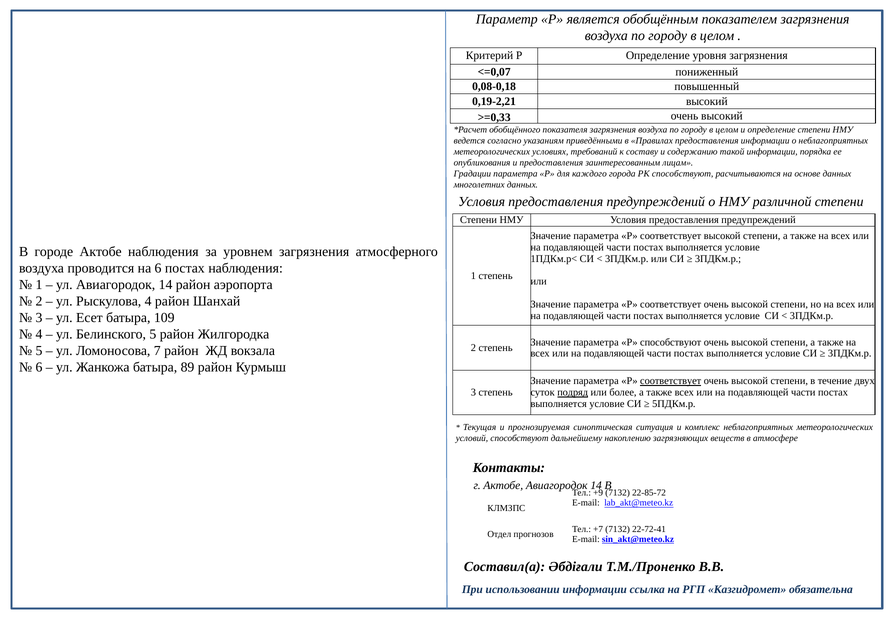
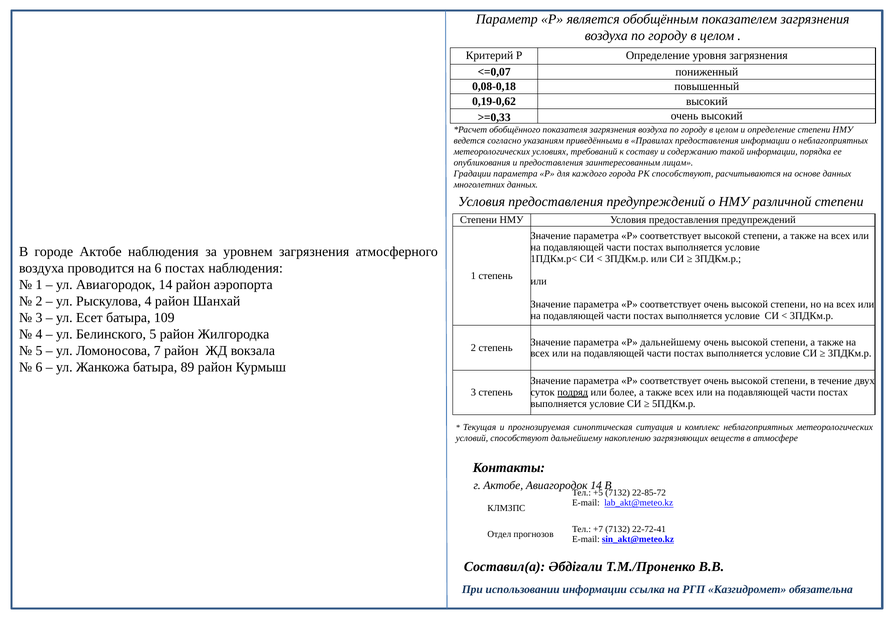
0,19-2,21: 0,19-2,21 -> 0,19-0,62
Р способствуют: способствуют -> дальнейшему
соответствует at (671, 381) underline: present -> none
+9: +9 -> +5
